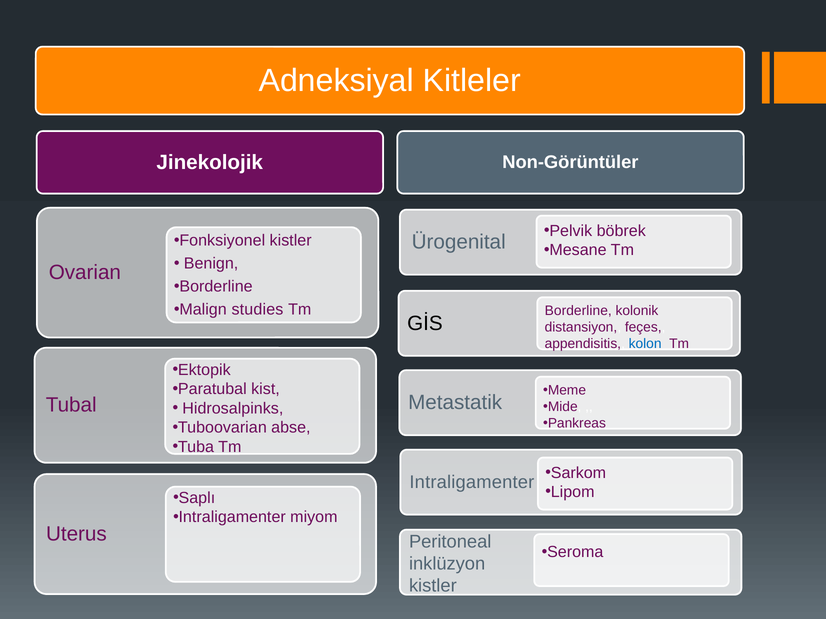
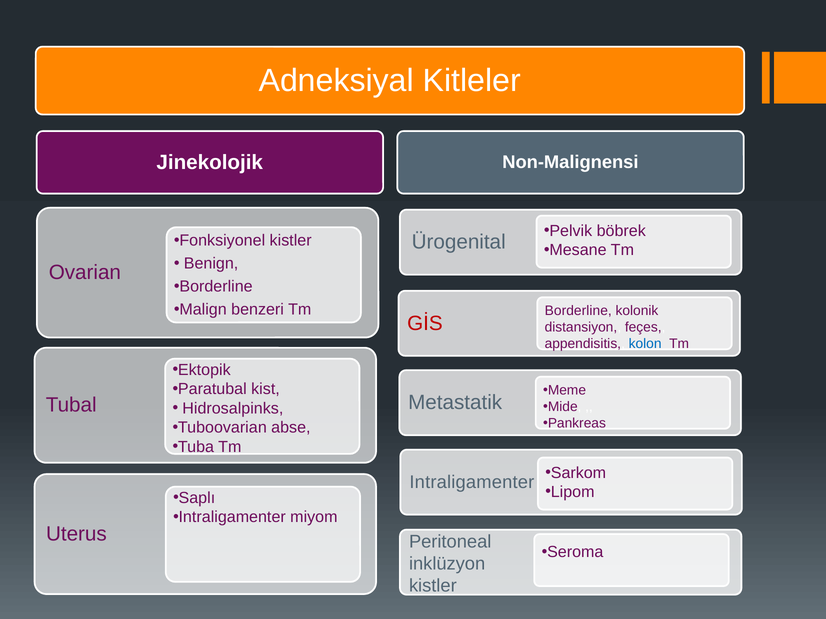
Non-Görüntüler: Non-Görüntüler -> Non-Malignensi
studies: studies -> benzeri
GİS colour: black -> red
